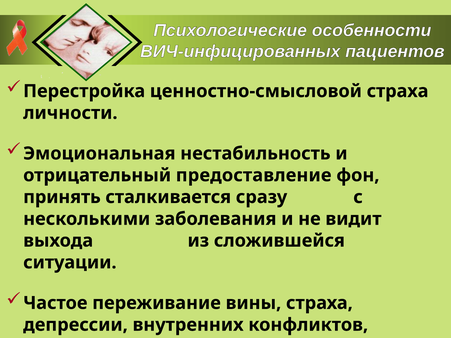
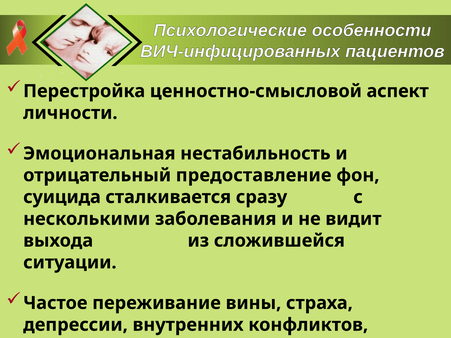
ценностно-смысловой страха: страха -> аспект
принять: принять -> суицида
